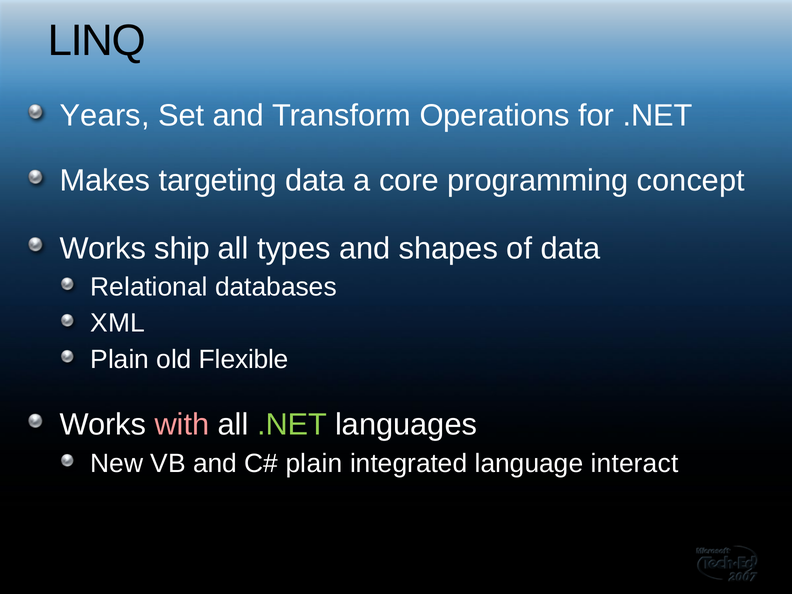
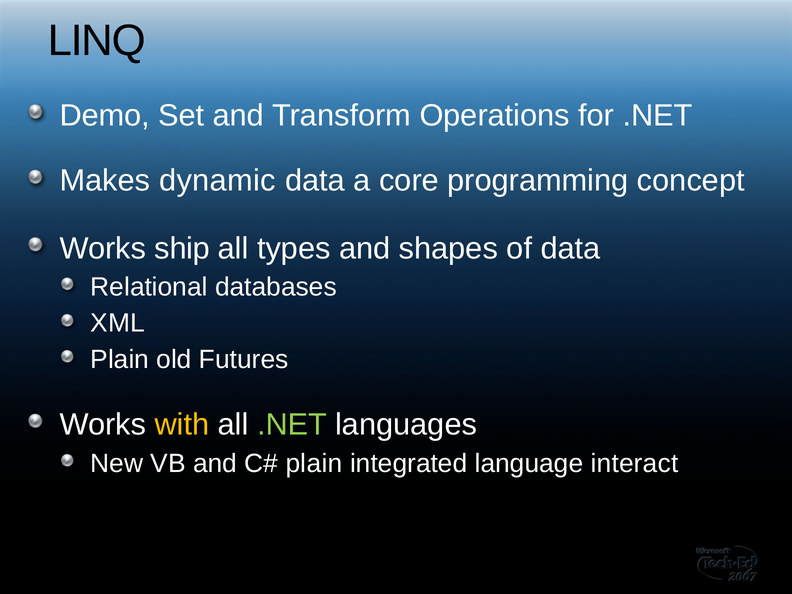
Years: Years -> Demo
targeting: targeting -> dynamic
Flexible: Flexible -> Futures
with colour: pink -> yellow
